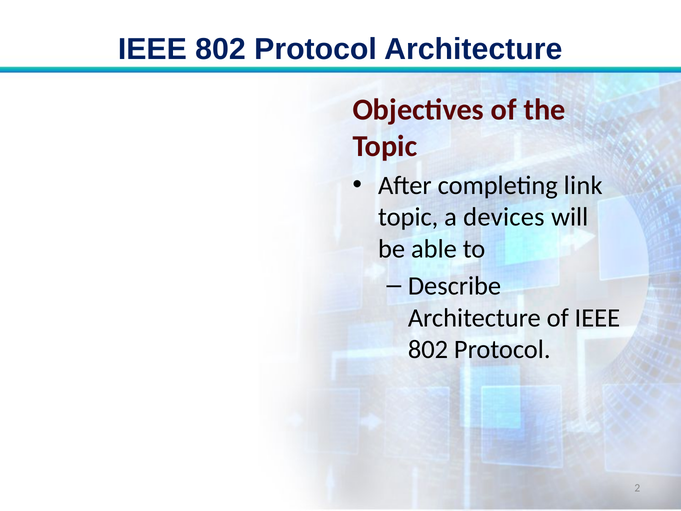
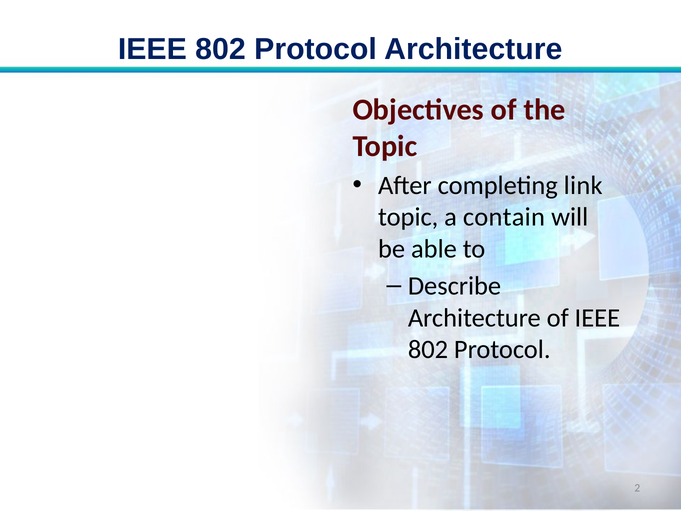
devices: devices -> contain
